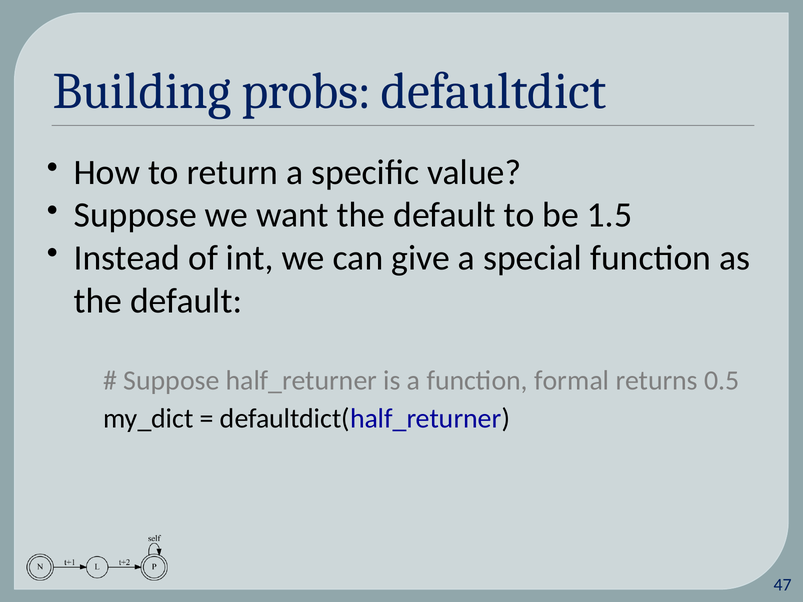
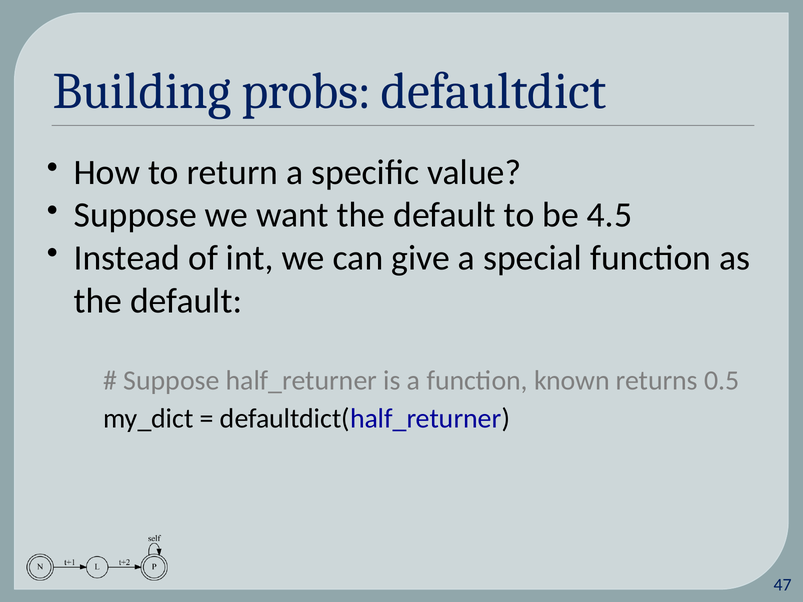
1.5: 1.5 -> 4.5
formal: formal -> known
